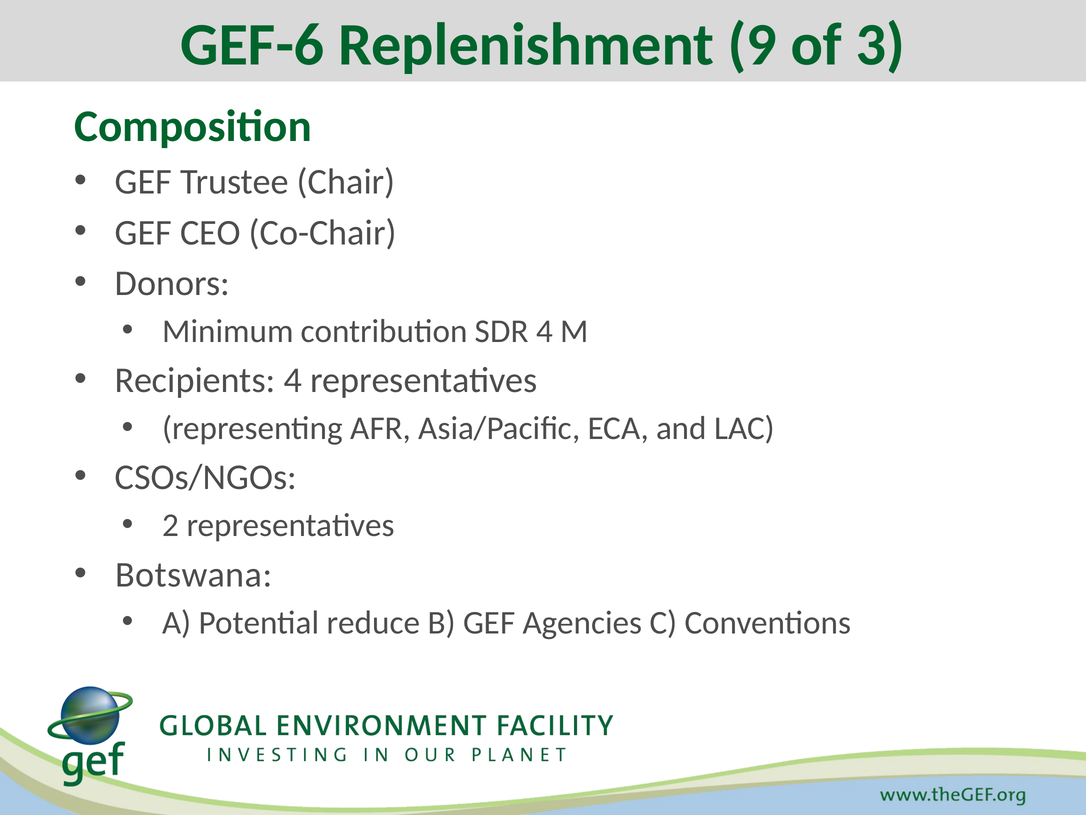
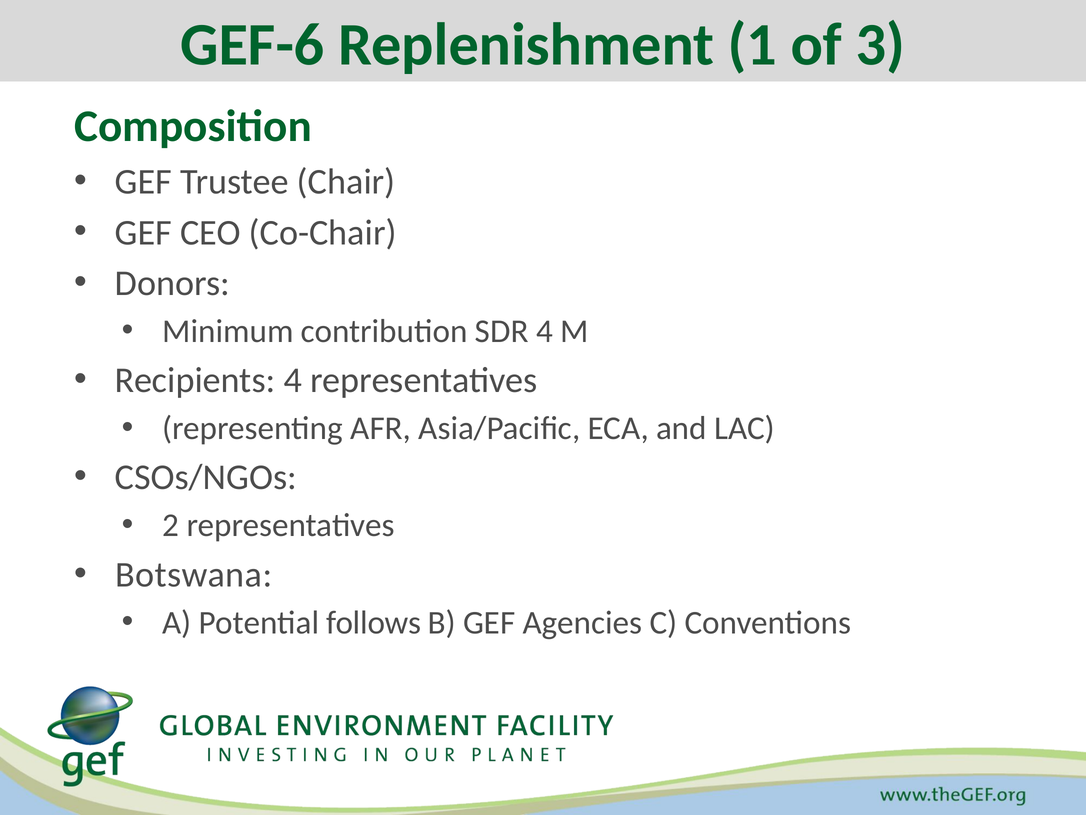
9: 9 -> 1
reduce: reduce -> follows
